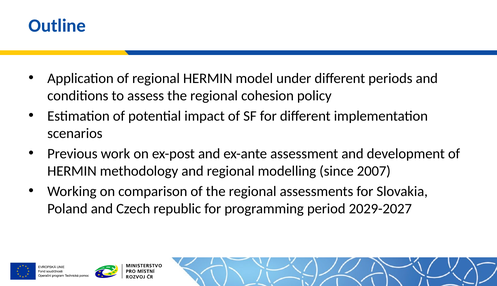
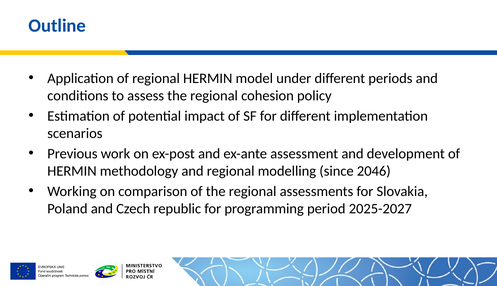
2007: 2007 -> 2046
2029-2027: 2029-2027 -> 2025-2027
